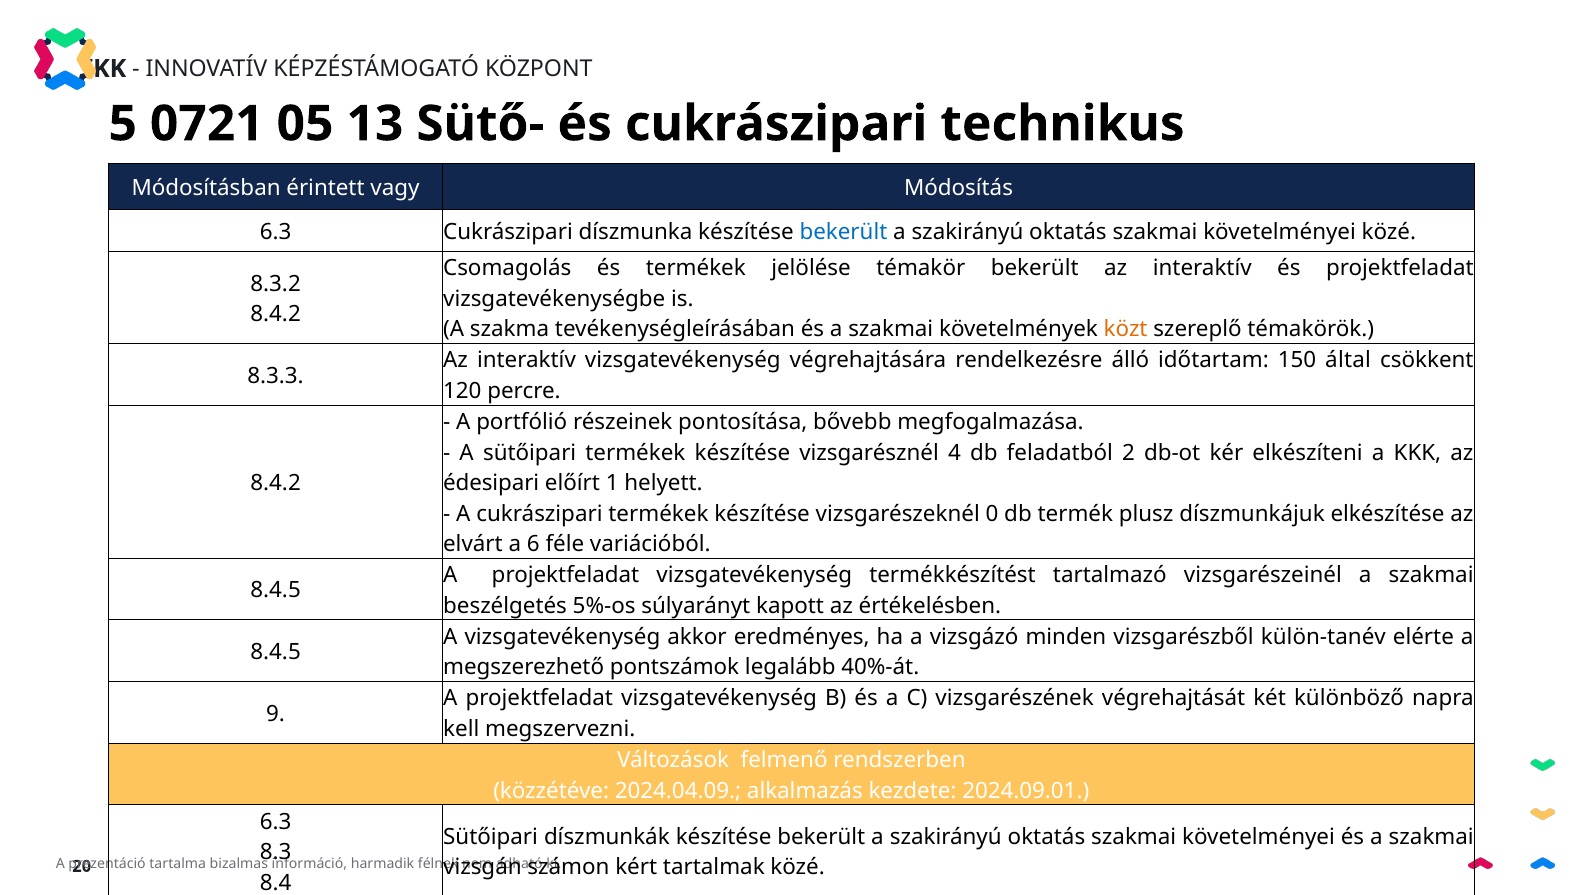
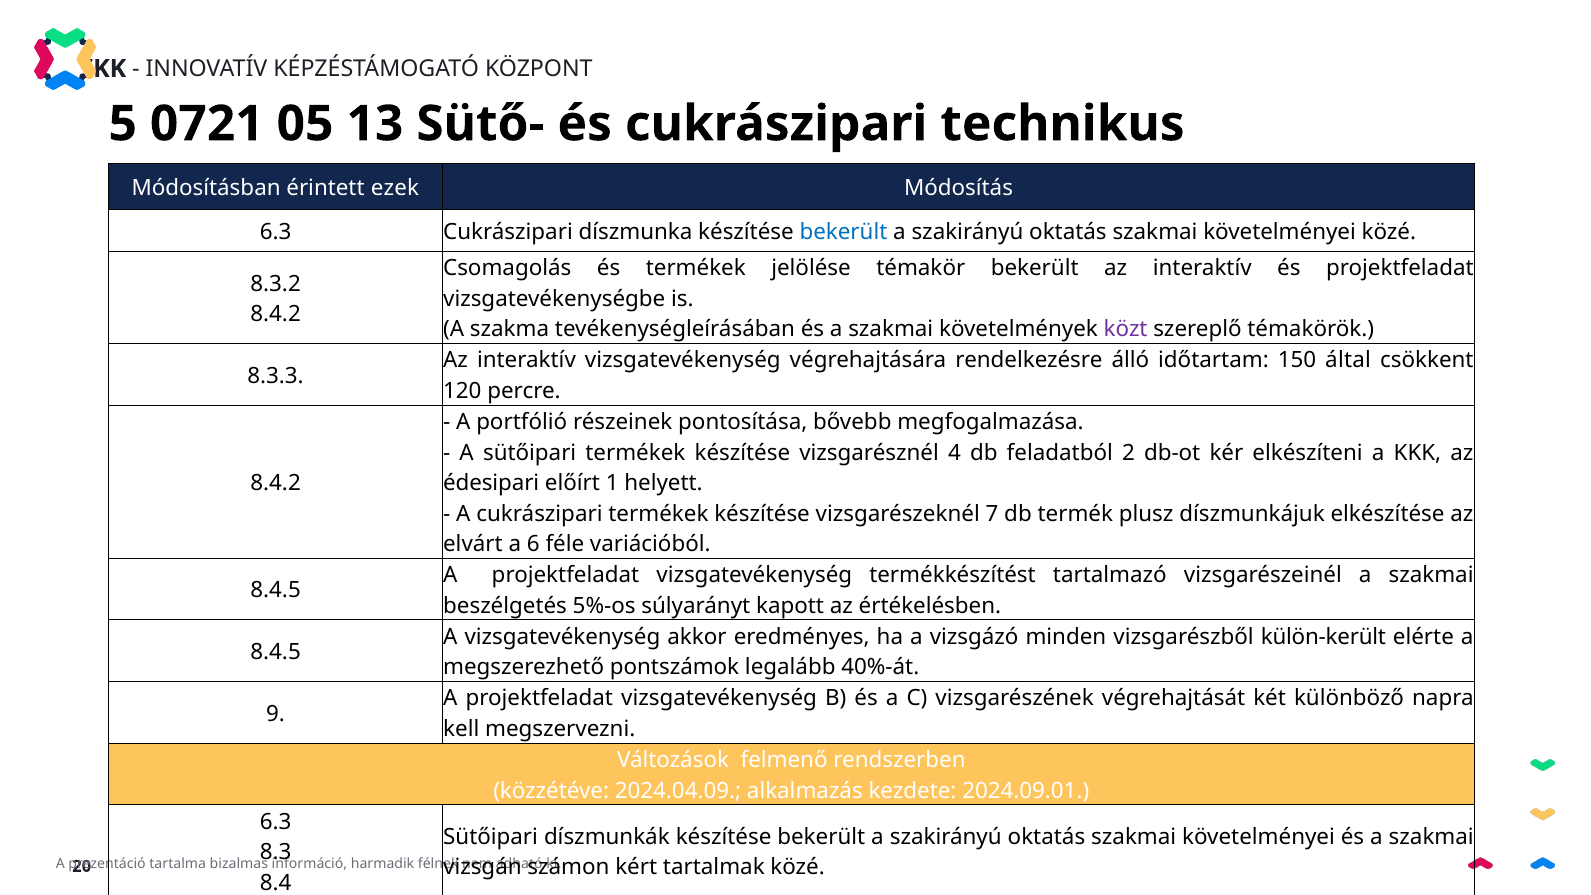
vagy: vagy -> ezek
közt colour: orange -> purple
0: 0 -> 7
külön-tanév: külön-tanév -> külön-került
